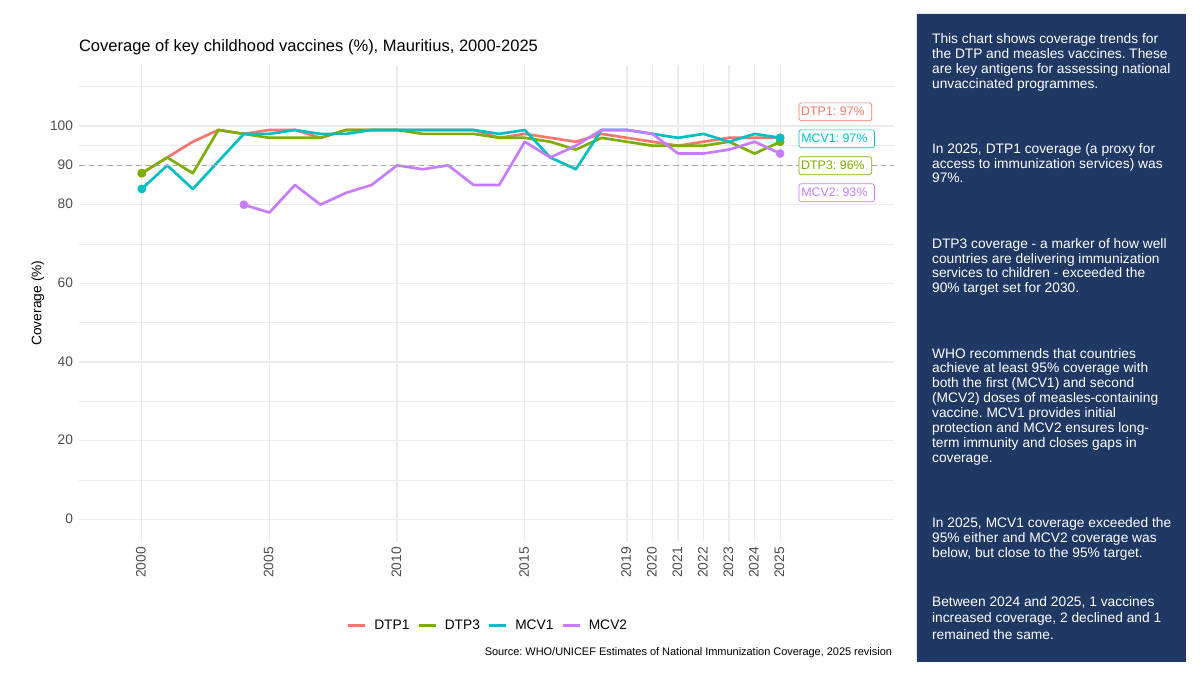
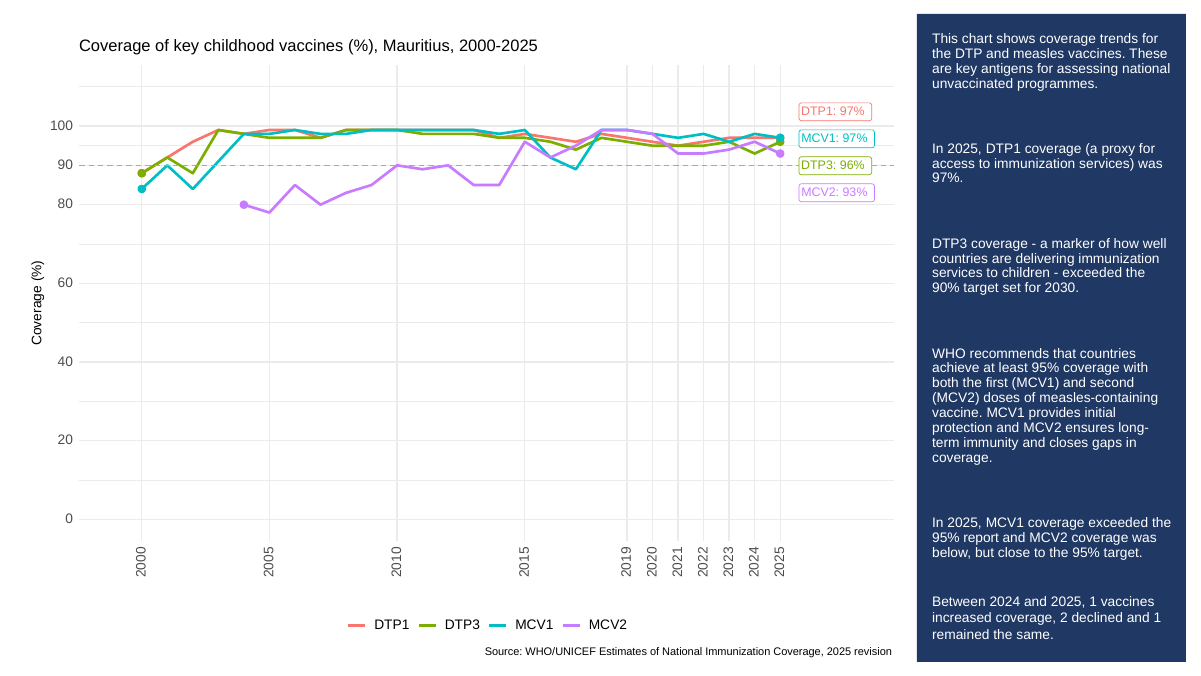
either: either -> report
